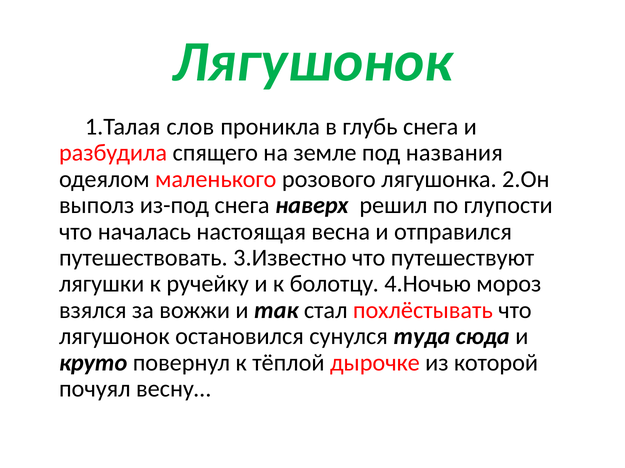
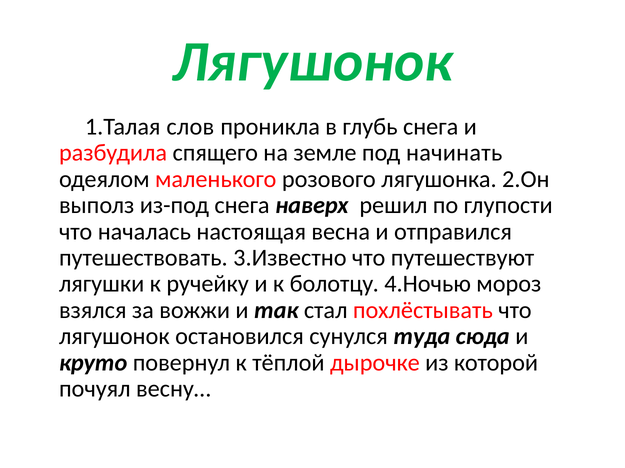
названия: названия -> начинать
